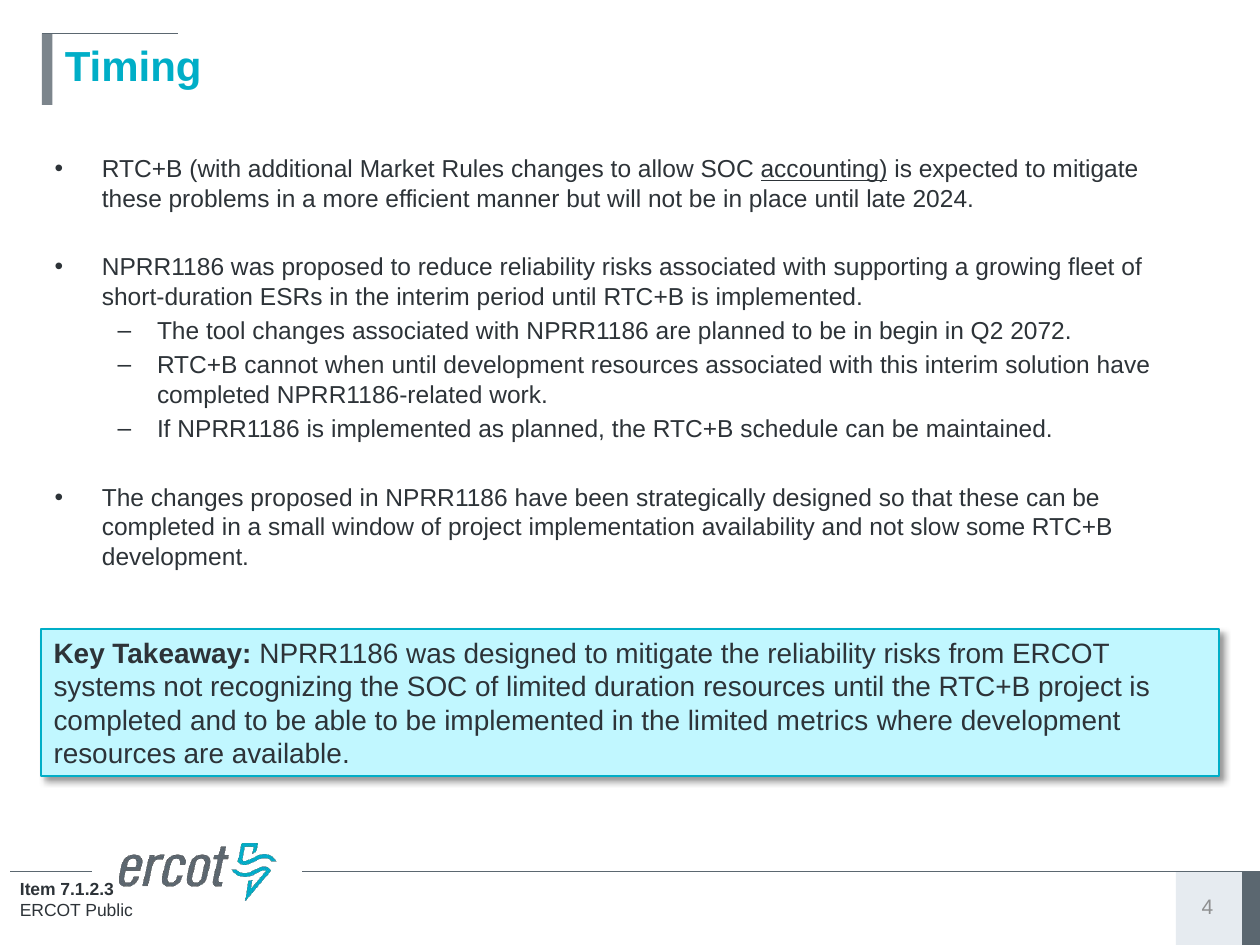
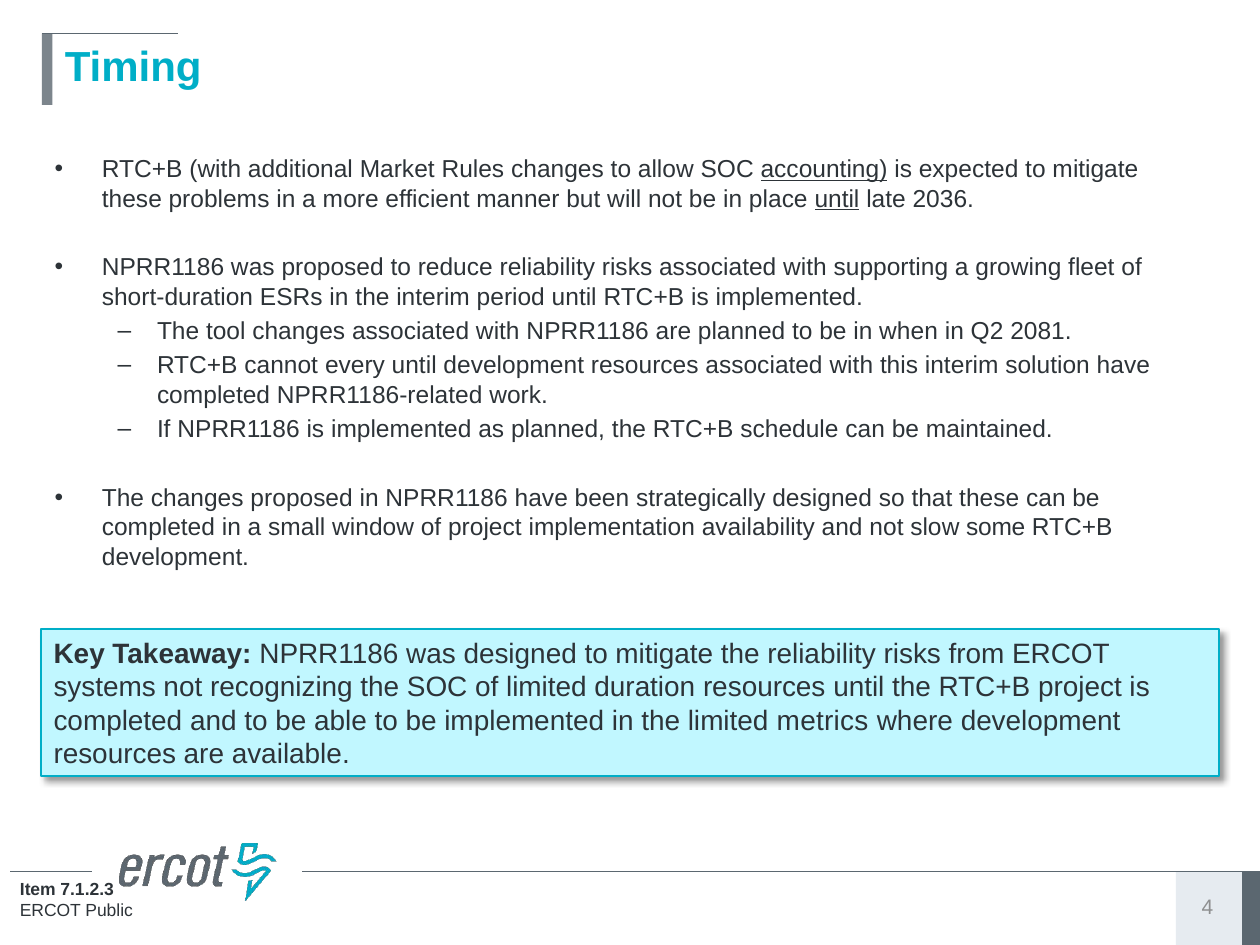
until at (837, 199) underline: none -> present
2024: 2024 -> 2036
begin: begin -> when
2072: 2072 -> 2081
when: when -> every
